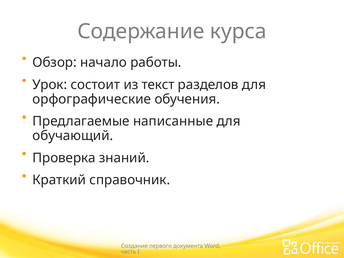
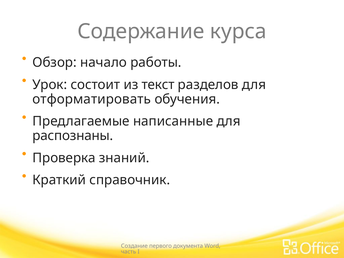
орфографические: орфографические -> отформатировать
обучающий: обучающий -> распознаны
